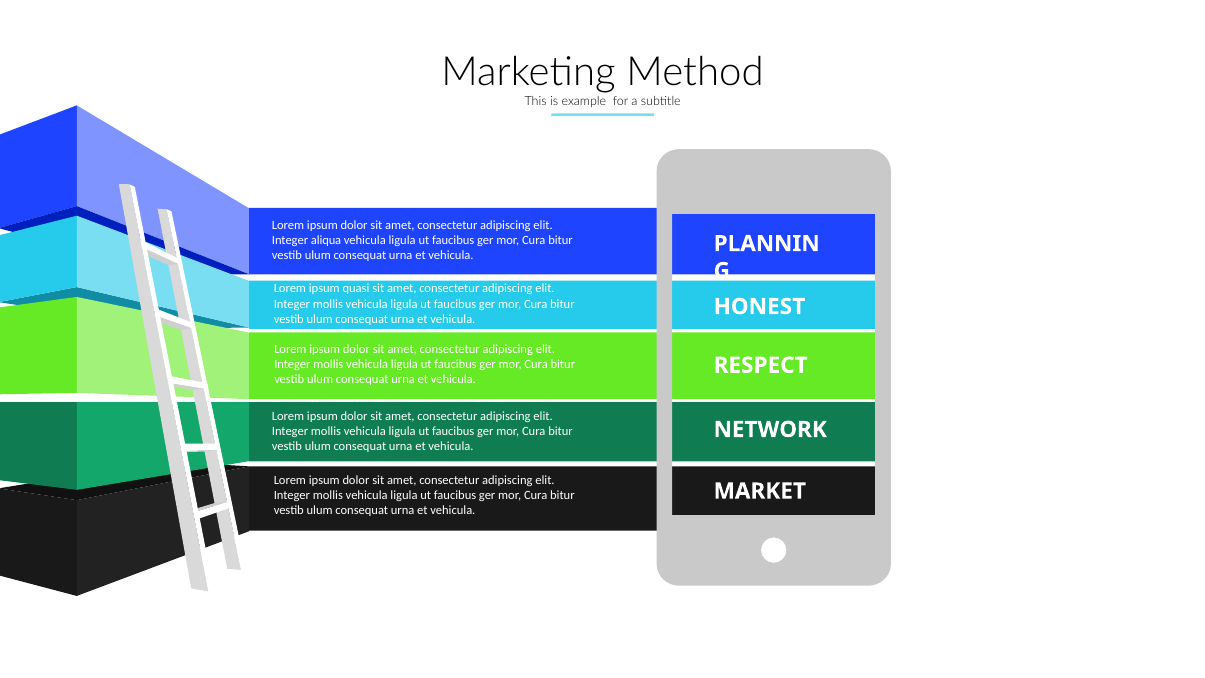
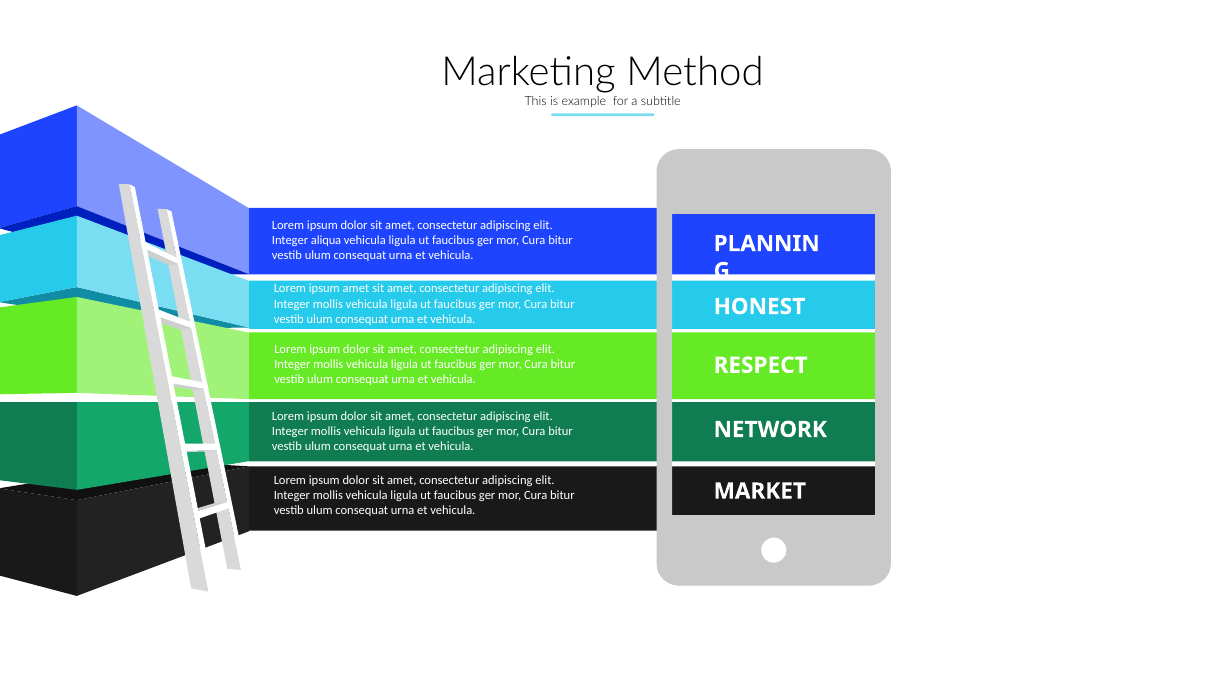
ipsum quasi: quasi -> amet
